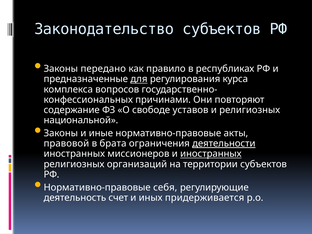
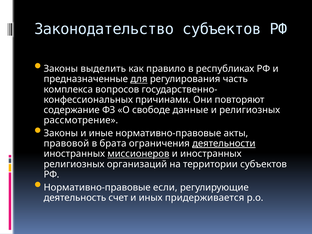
передано: передано -> выделить
курса: курса -> часть
уставов: уставов -> данные
национальной: национальной -> рассмотрение
миссионеров underline: none -> present
иностранных at (211, 154) underline: present -> none
себя: себя -> если
